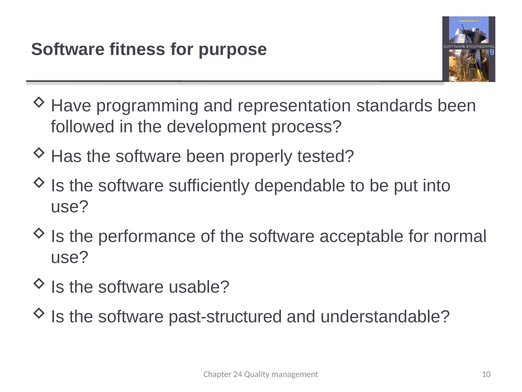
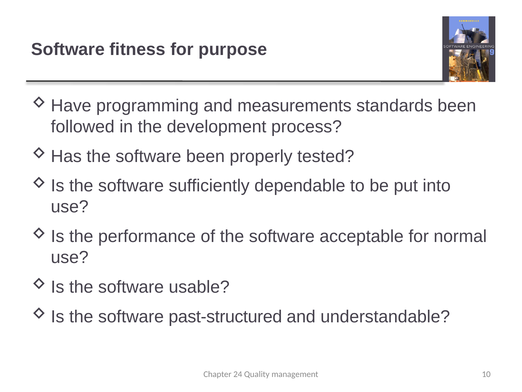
representation: representation -> measurements
